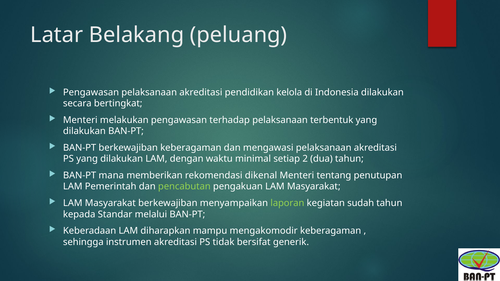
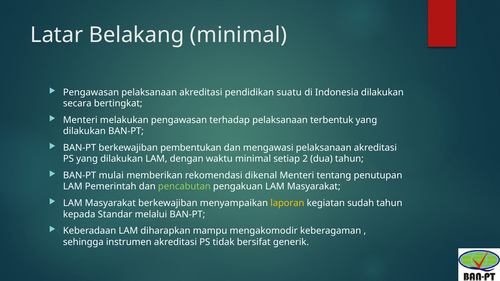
Belakang peluang: peluang -> minimal
kelola: kelola -> suatu
berkewajiban keberagaman: keberagaman -> pembentukan
mana: mana -> mulai
laporan colour: light green -> yellow
